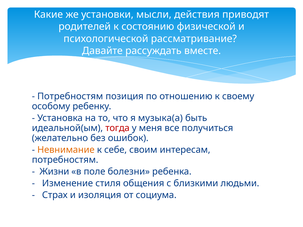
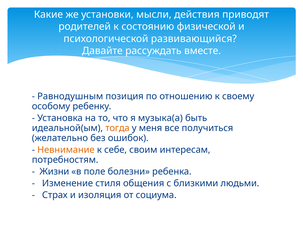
рассматривание: рассматривание -> развивающийся
Потребностям at (70, 96): Потребностям -> Равнодушным
тогда colour: red -> orange
